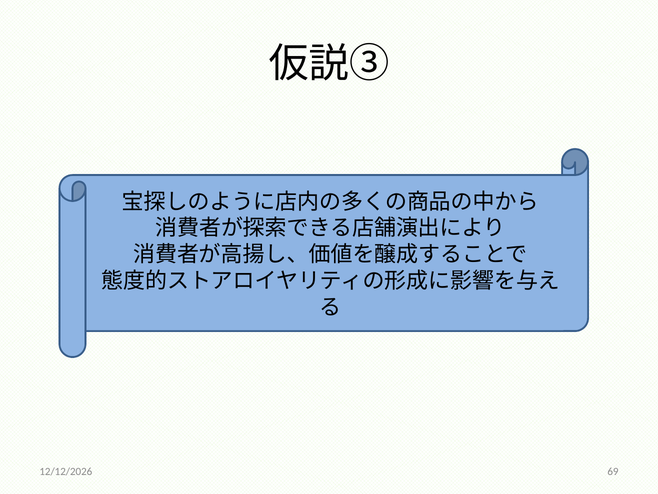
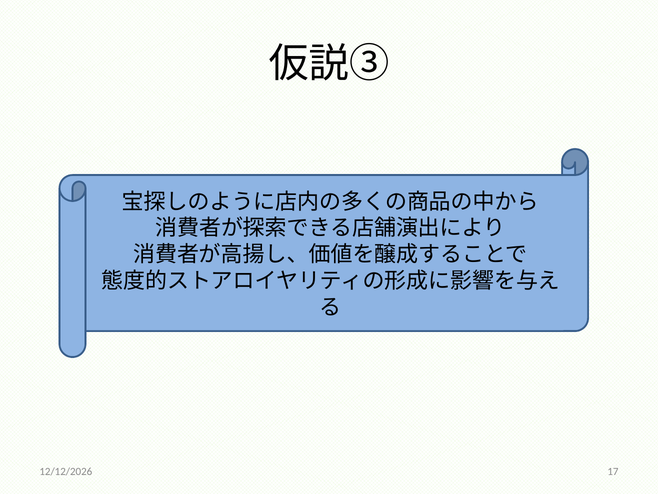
69: 69 -> 17
